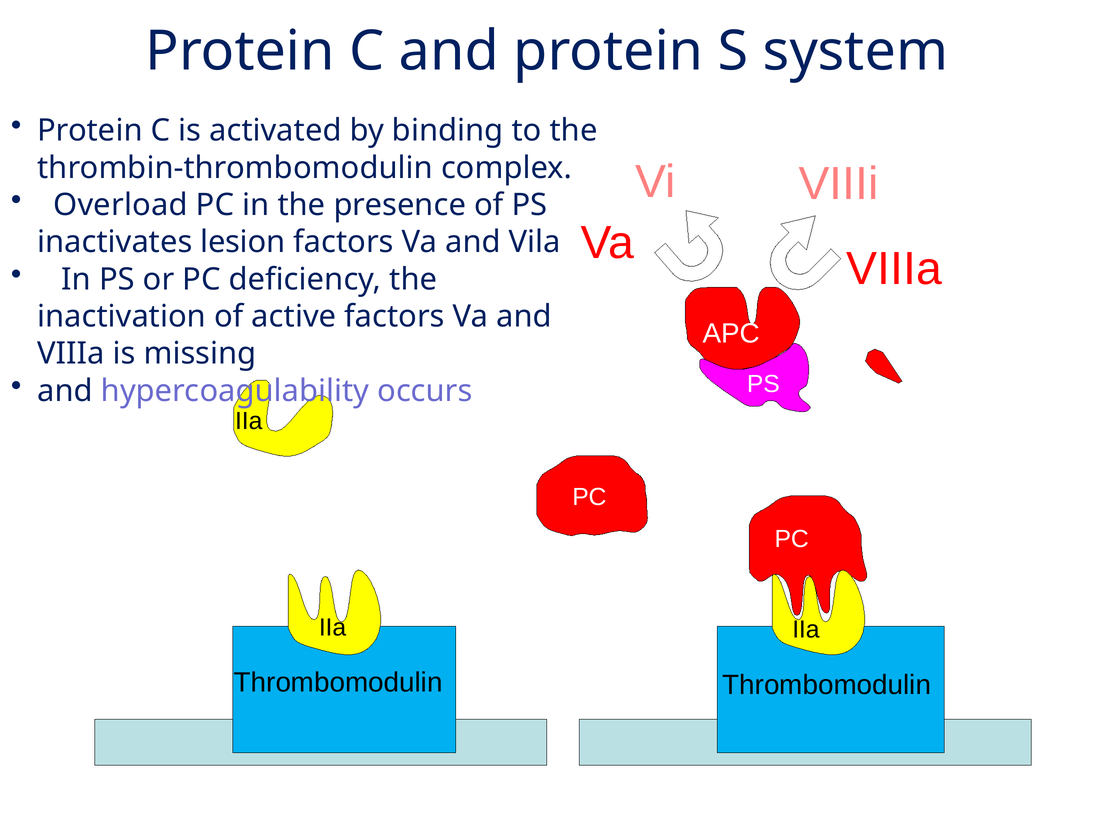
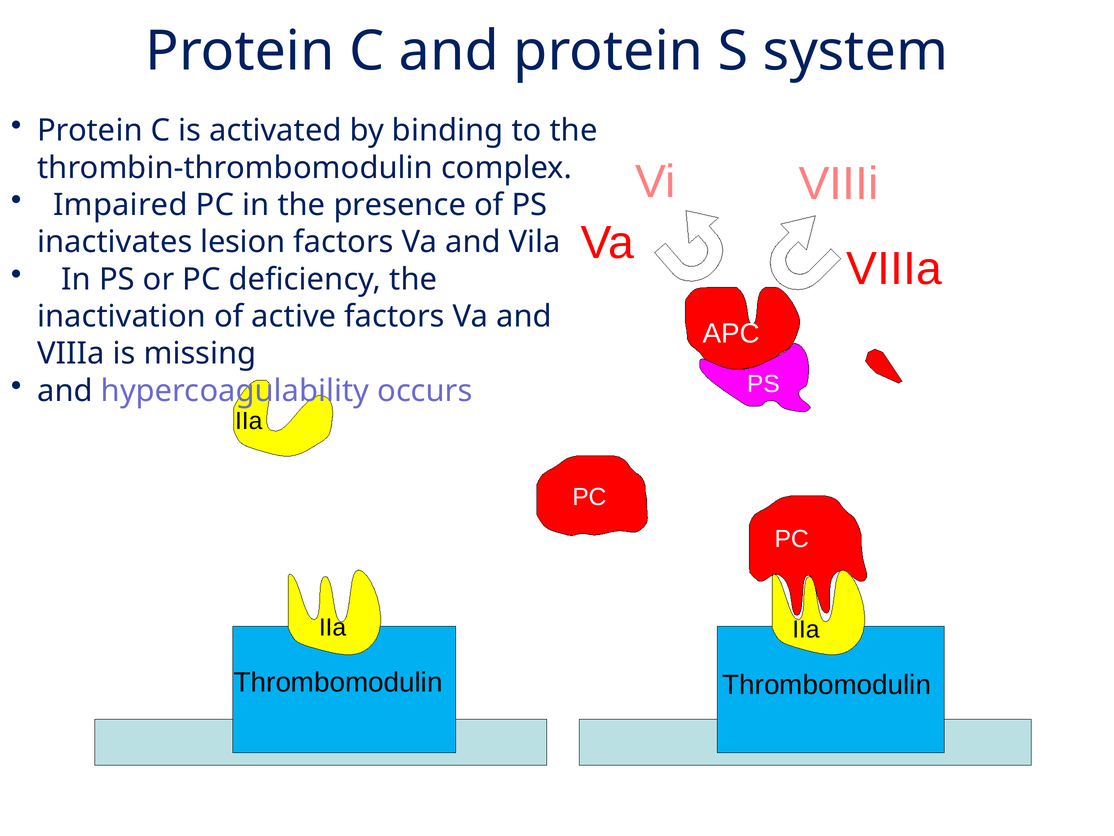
Overload: Overload -> Impaired
